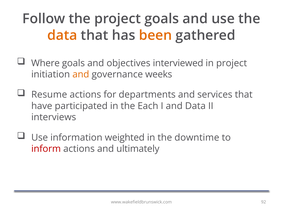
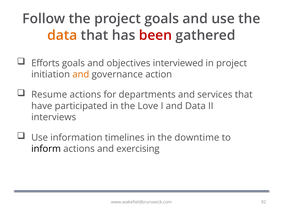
been colour: orange -> red
Where: Where -> Efforts
weeks: weeks -> action
Each: Each -> Love
weighted: weighted -> timelines
inform colour: red -> black
ultimately: ultimately -> exercising
